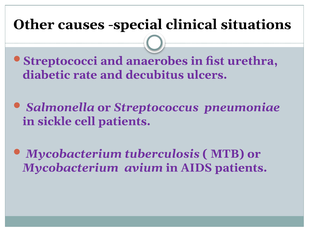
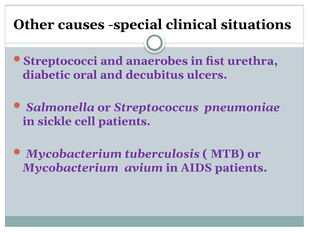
rate: rate -> oral
